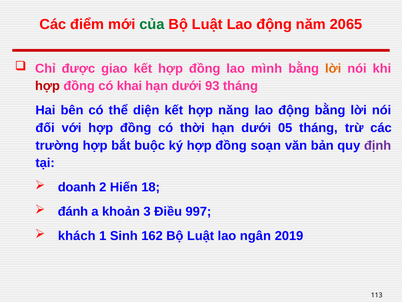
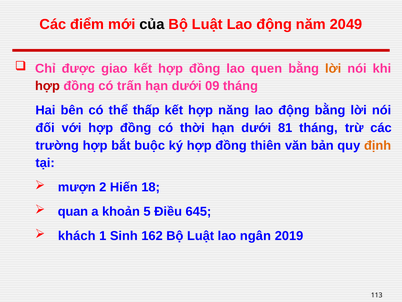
của colour: green -> black
2065: 2065 -> 2049
mình: mình -> quen
khai: khai -> trấn
93: 93 -> 09
diện: diện -> thấp
05: 05 -> 81
soạn: soạn -> thiên
định colour: purple -> orange
doanh: doanh -> mượn
đánh: đánh -> quan
3: 3 -> 5
997: 997 -> 645
